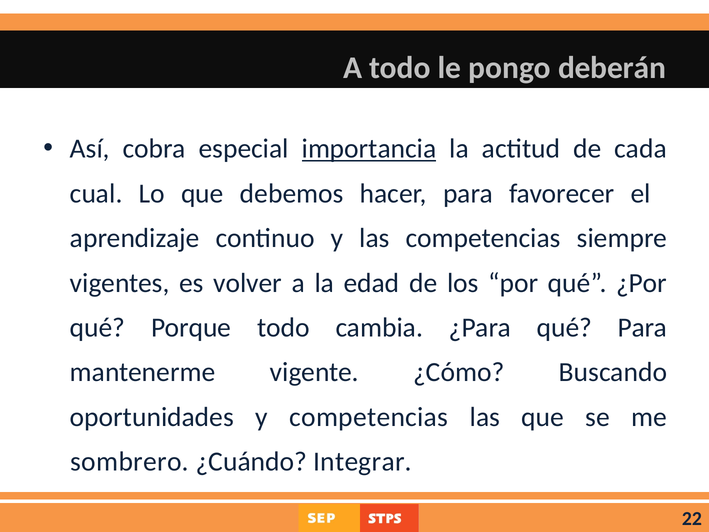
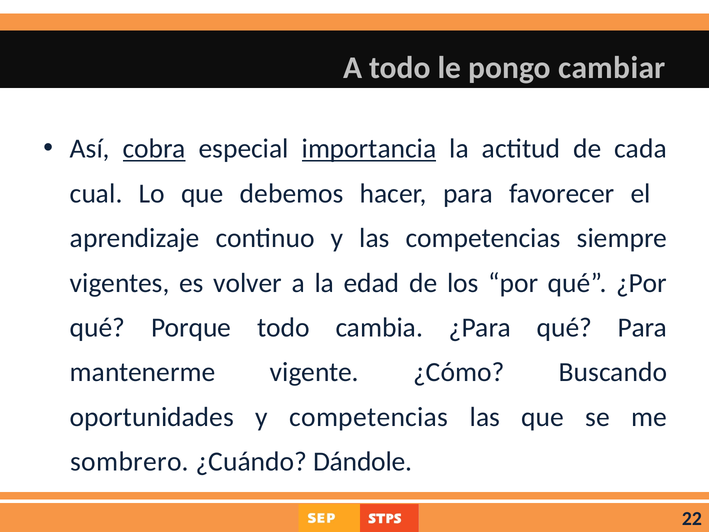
deberán: deberán -> cambiar
cobra underline: none -> present
Integrar: Integrar -> Dándole
